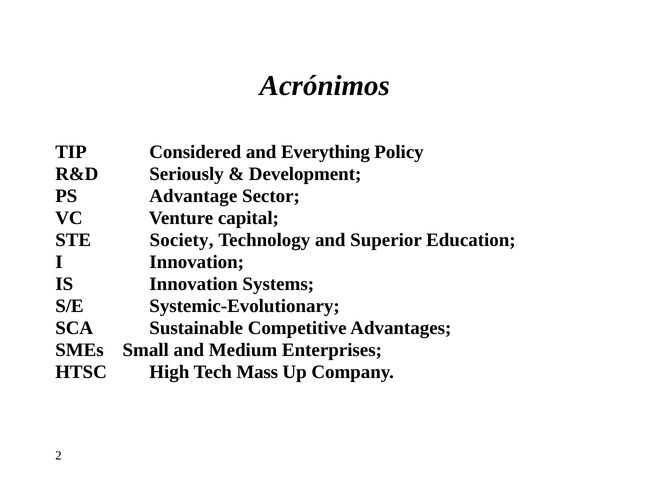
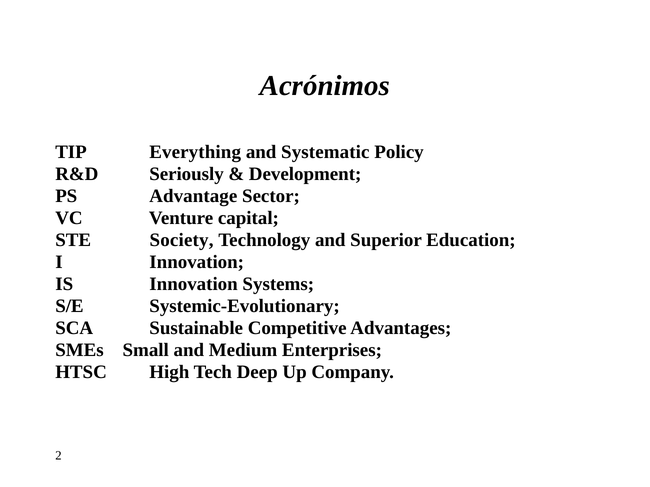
Considered: Considered -> Everything
Everything: Everything -> Systematic
Mass: Mass -> Deep
